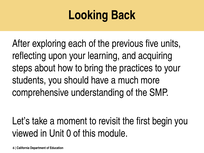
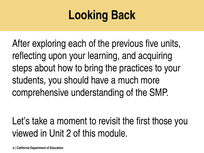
begin: begin -> those
0: 0 -> 2
